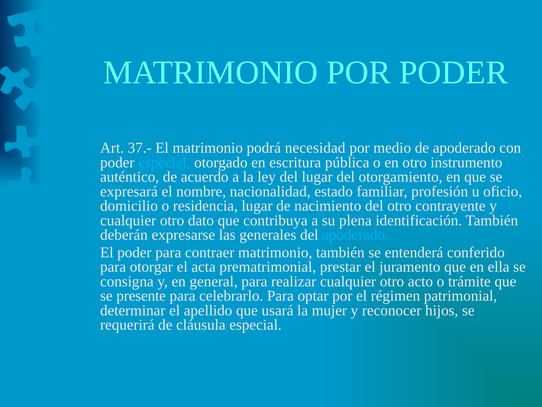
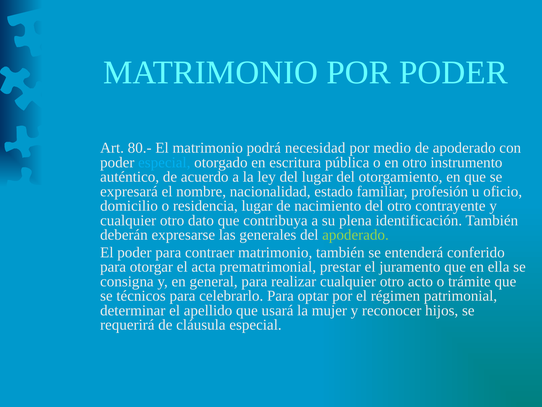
37.-: 37.- -> 80.-
apoderado at (356, 235) colour: light blue -> light green
presente: presente -> técnicos
